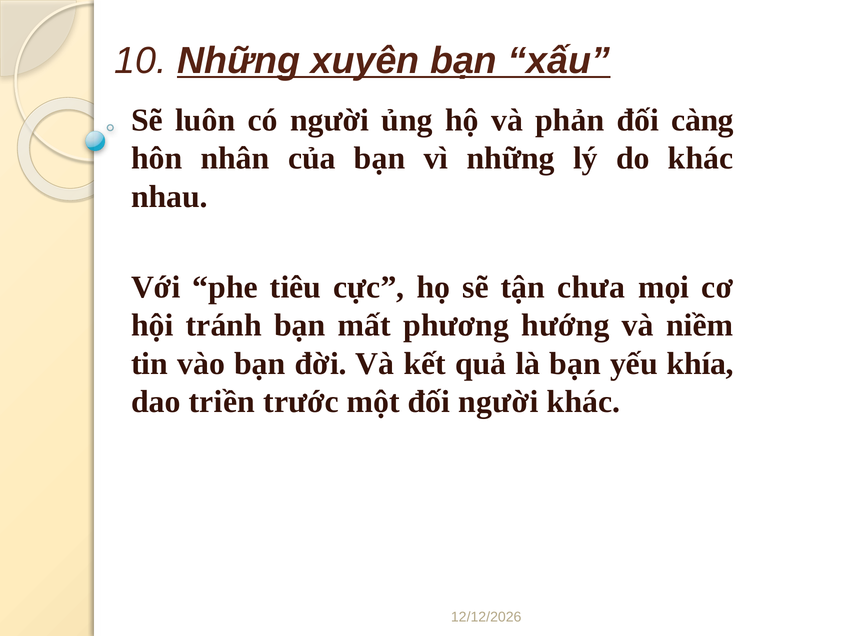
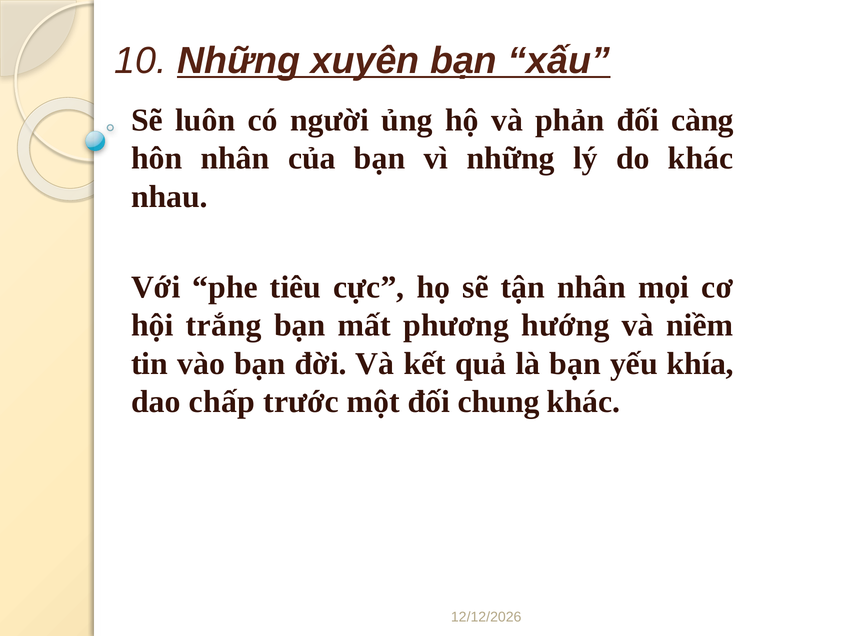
tận chưa: chưa -> nhân
tránh: tránh -> trắng
triền: triền -> chấp
đối người: người -> chung
